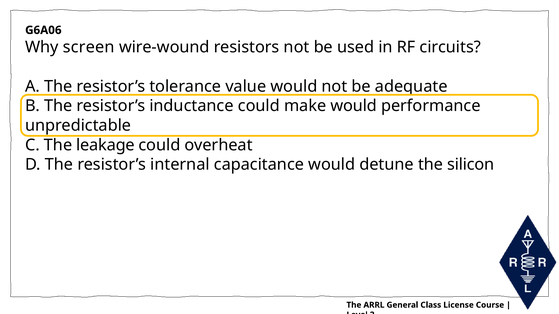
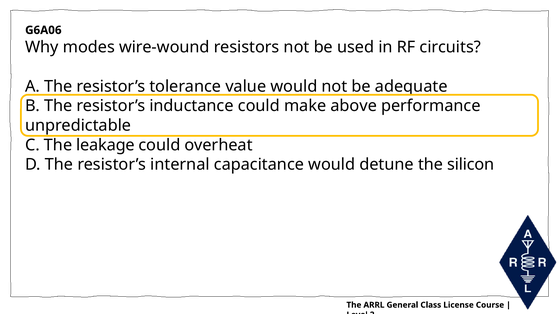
screen: screen -> modes
make would: would -> above
